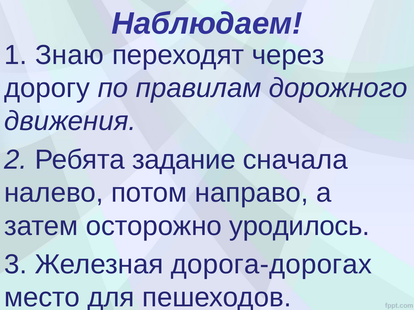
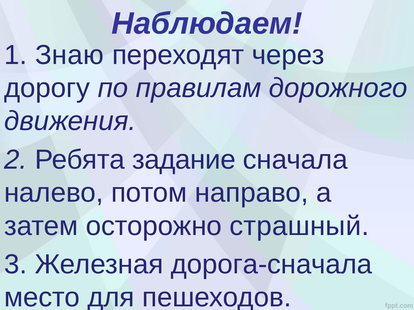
уродилось: уродилось -> страшный
дорога-дорогах: дорога-дорогах -> дорога-сначала
